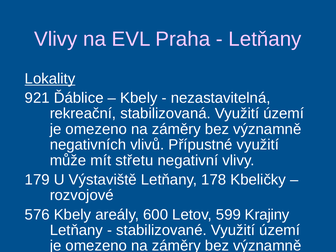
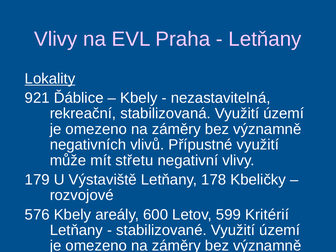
Krajiny: Krajiny -> Kritérií
